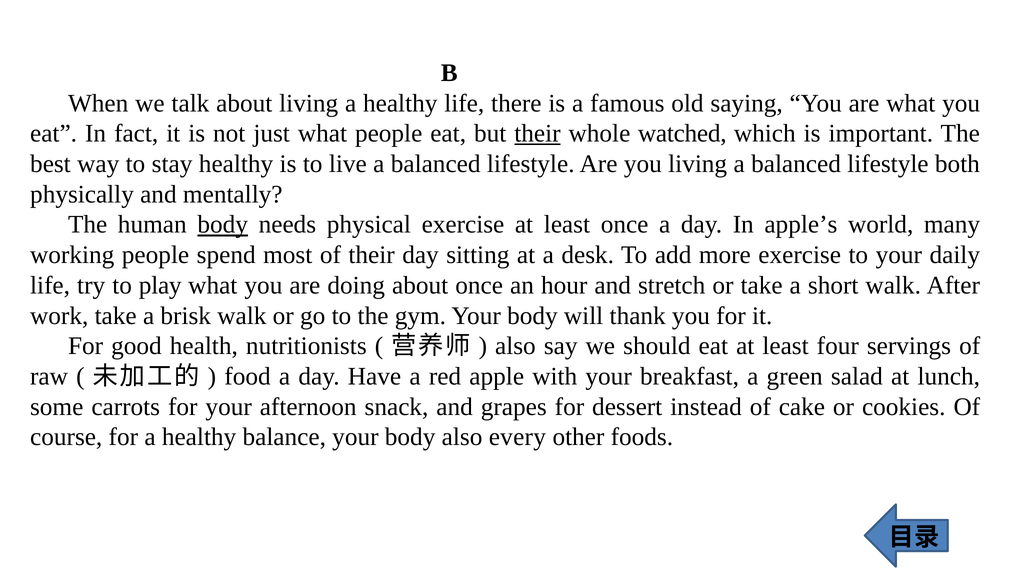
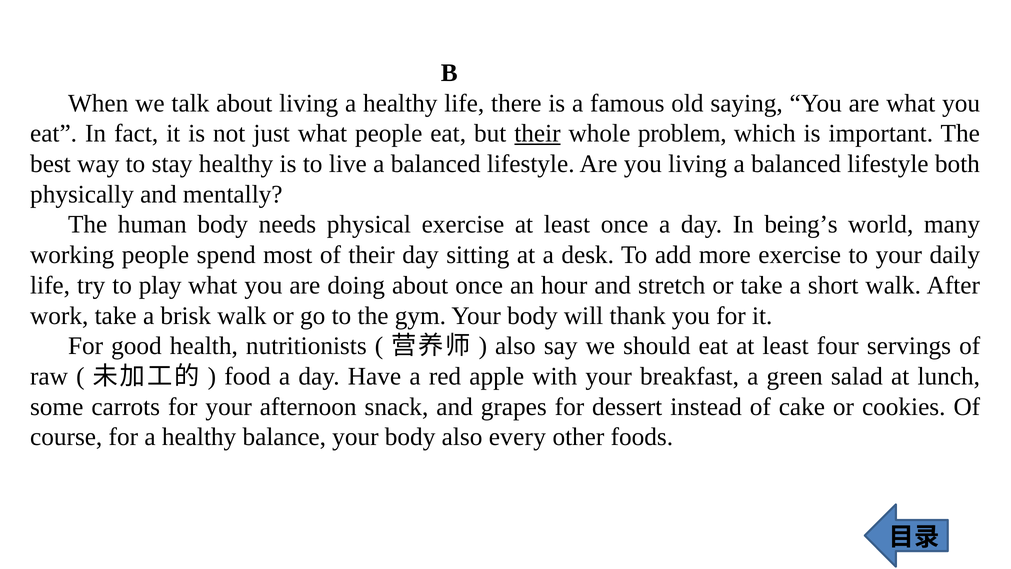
watched: watched -> problem
body at (223, 225) underline: present -> none
apple’s: apple’s -> being’s
